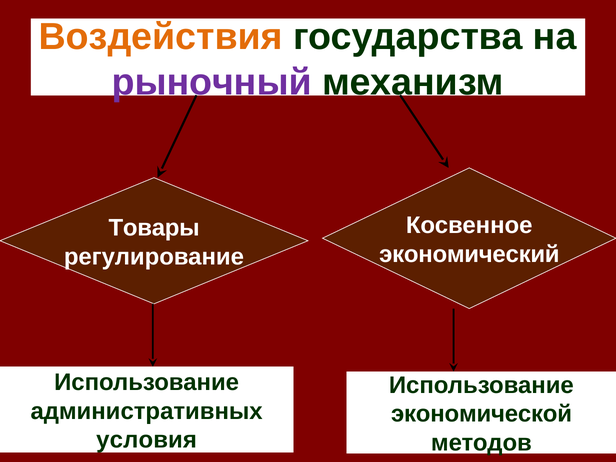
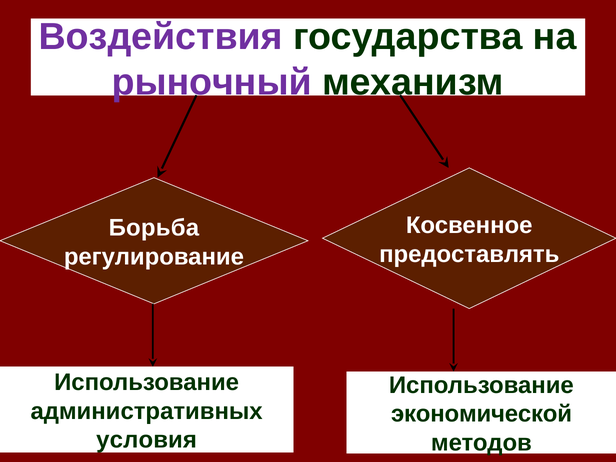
Воздействия colour: orange -> purple
Товары: Товары -> Борьба
экономический: экономический -> предоставлять
